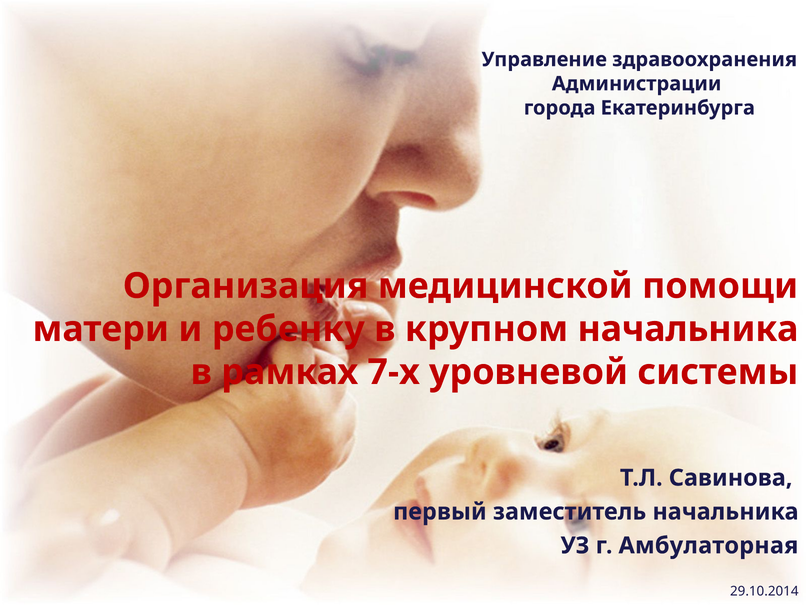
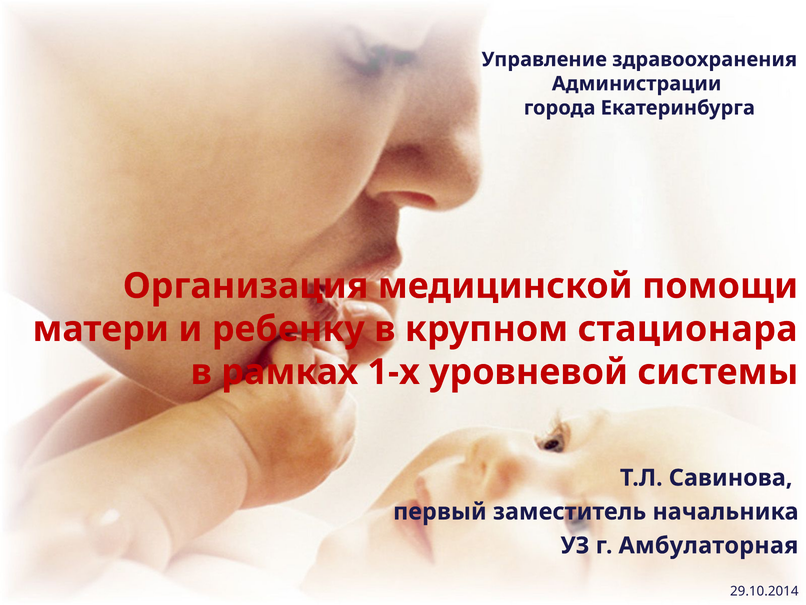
крупном начальника: начальника -> стационара
7-х: 7-х -> 1-х
